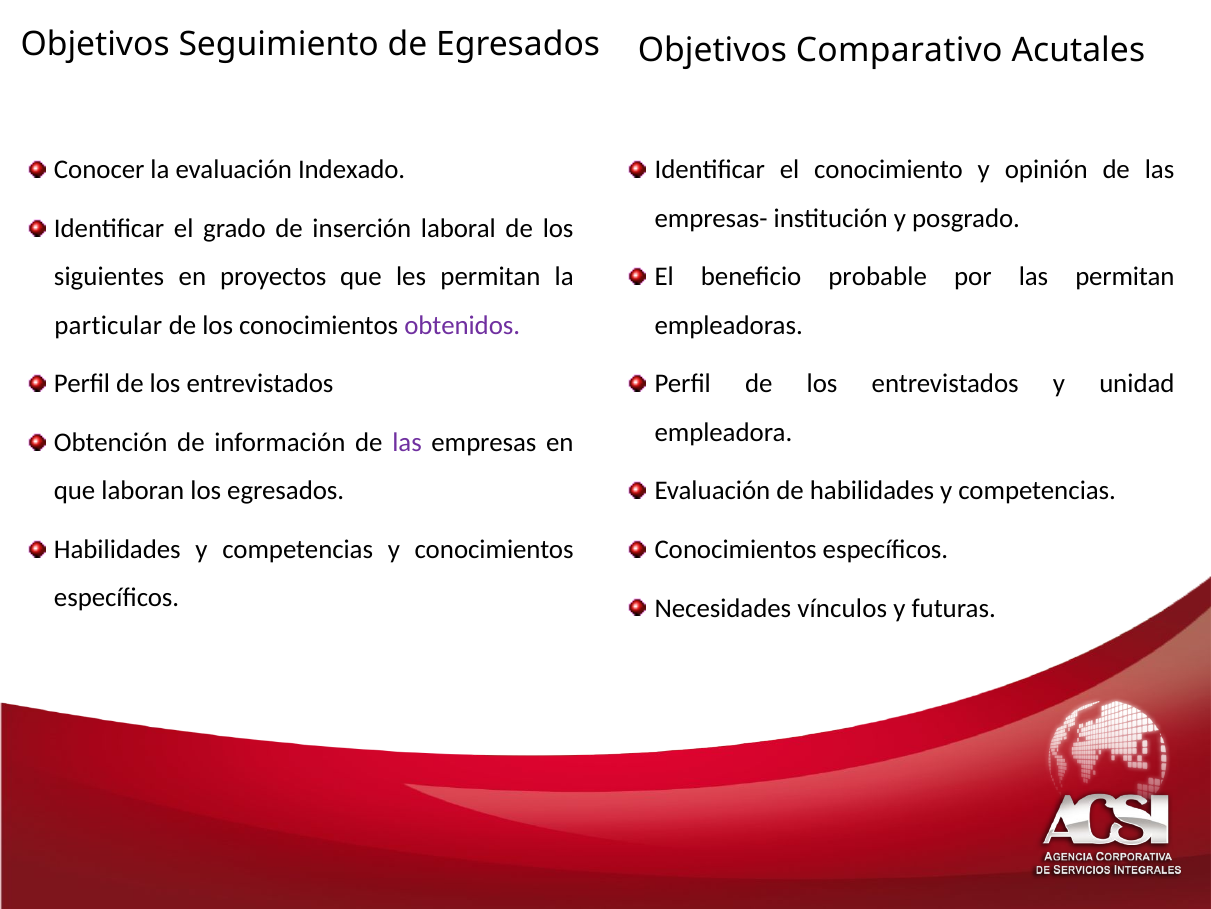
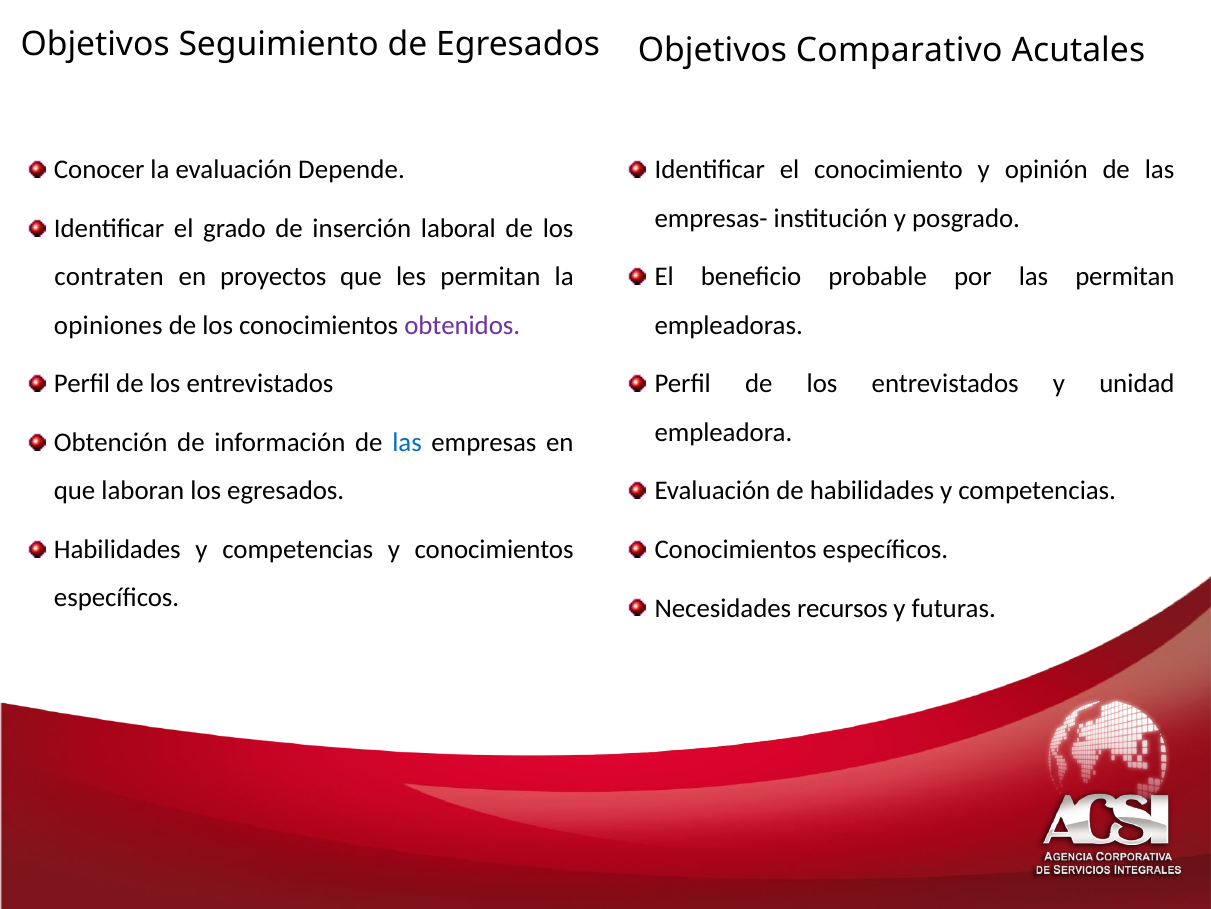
Indexado: Indexado -> Depende
siguientes: siguientes -> contraten
particular: particular -> opiniones
las at (407, 442) colour: purple -> blue
vínculos: vínculos -> recursos
